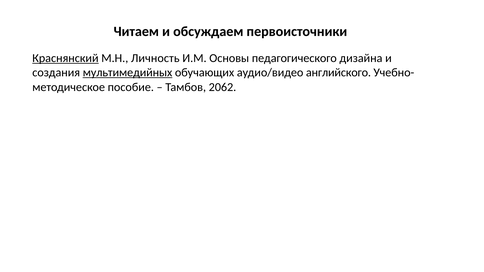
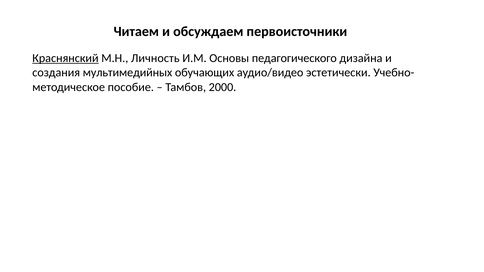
мультимедийных underline: present -> none
английского: английского -> эстетически
2062: 2062 -> 2000
